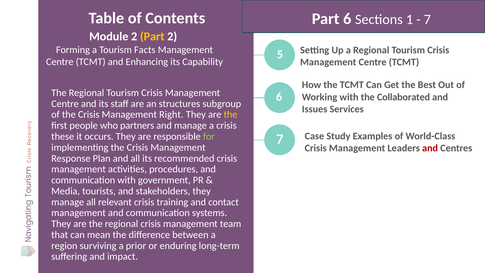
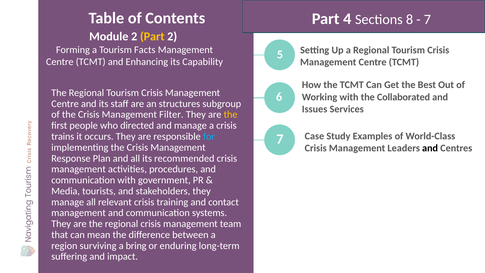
Part 6: 6 -> 4
1: 1 -> 8
Right: Right -> Filter
partners: partners -> directed
these: these -> trains
for colour: light green -> light blue
and at (430, 148) colour: red -> black
prior: prior -> bring
